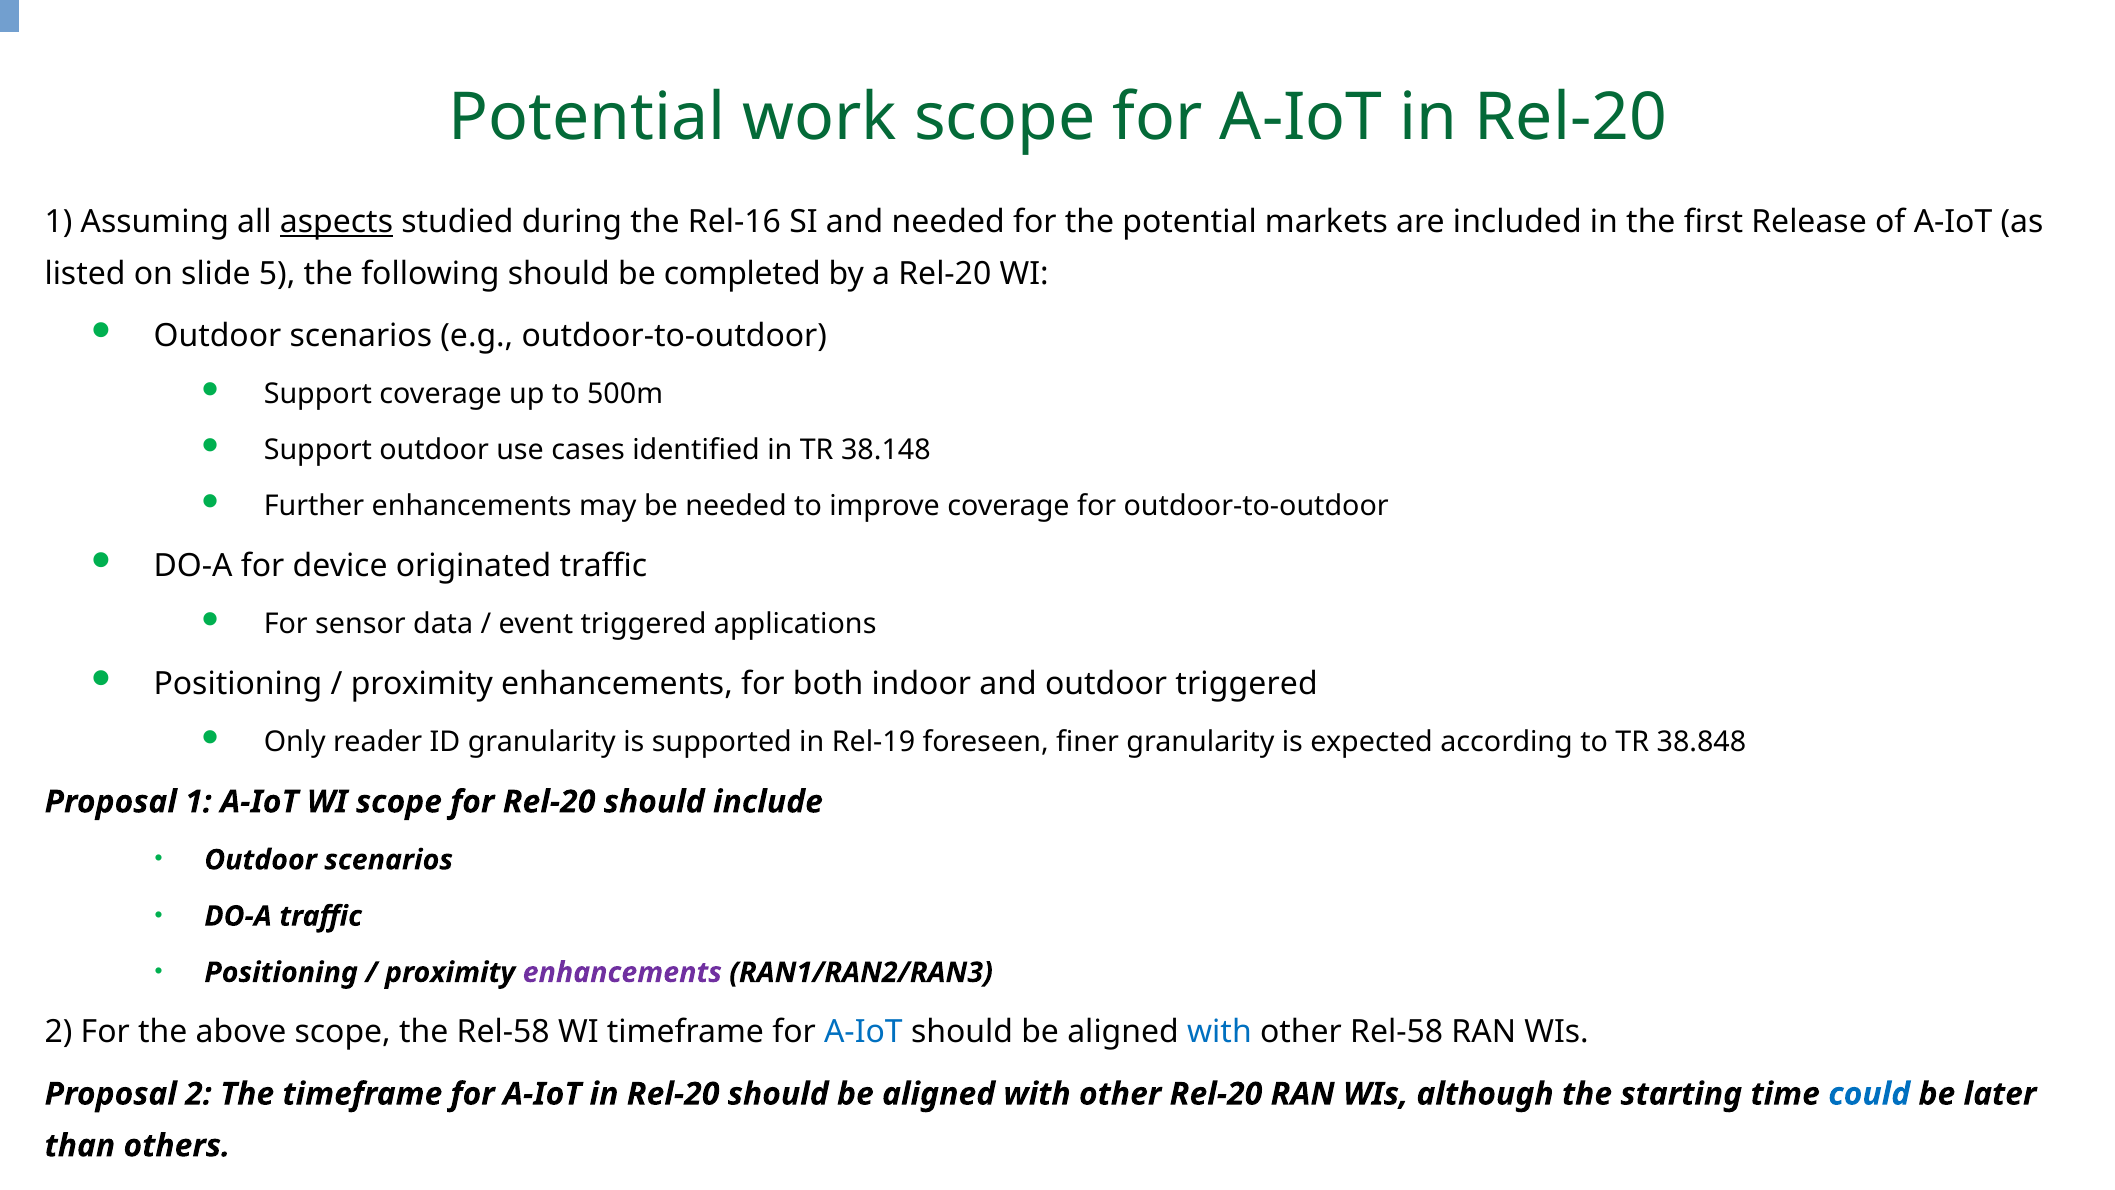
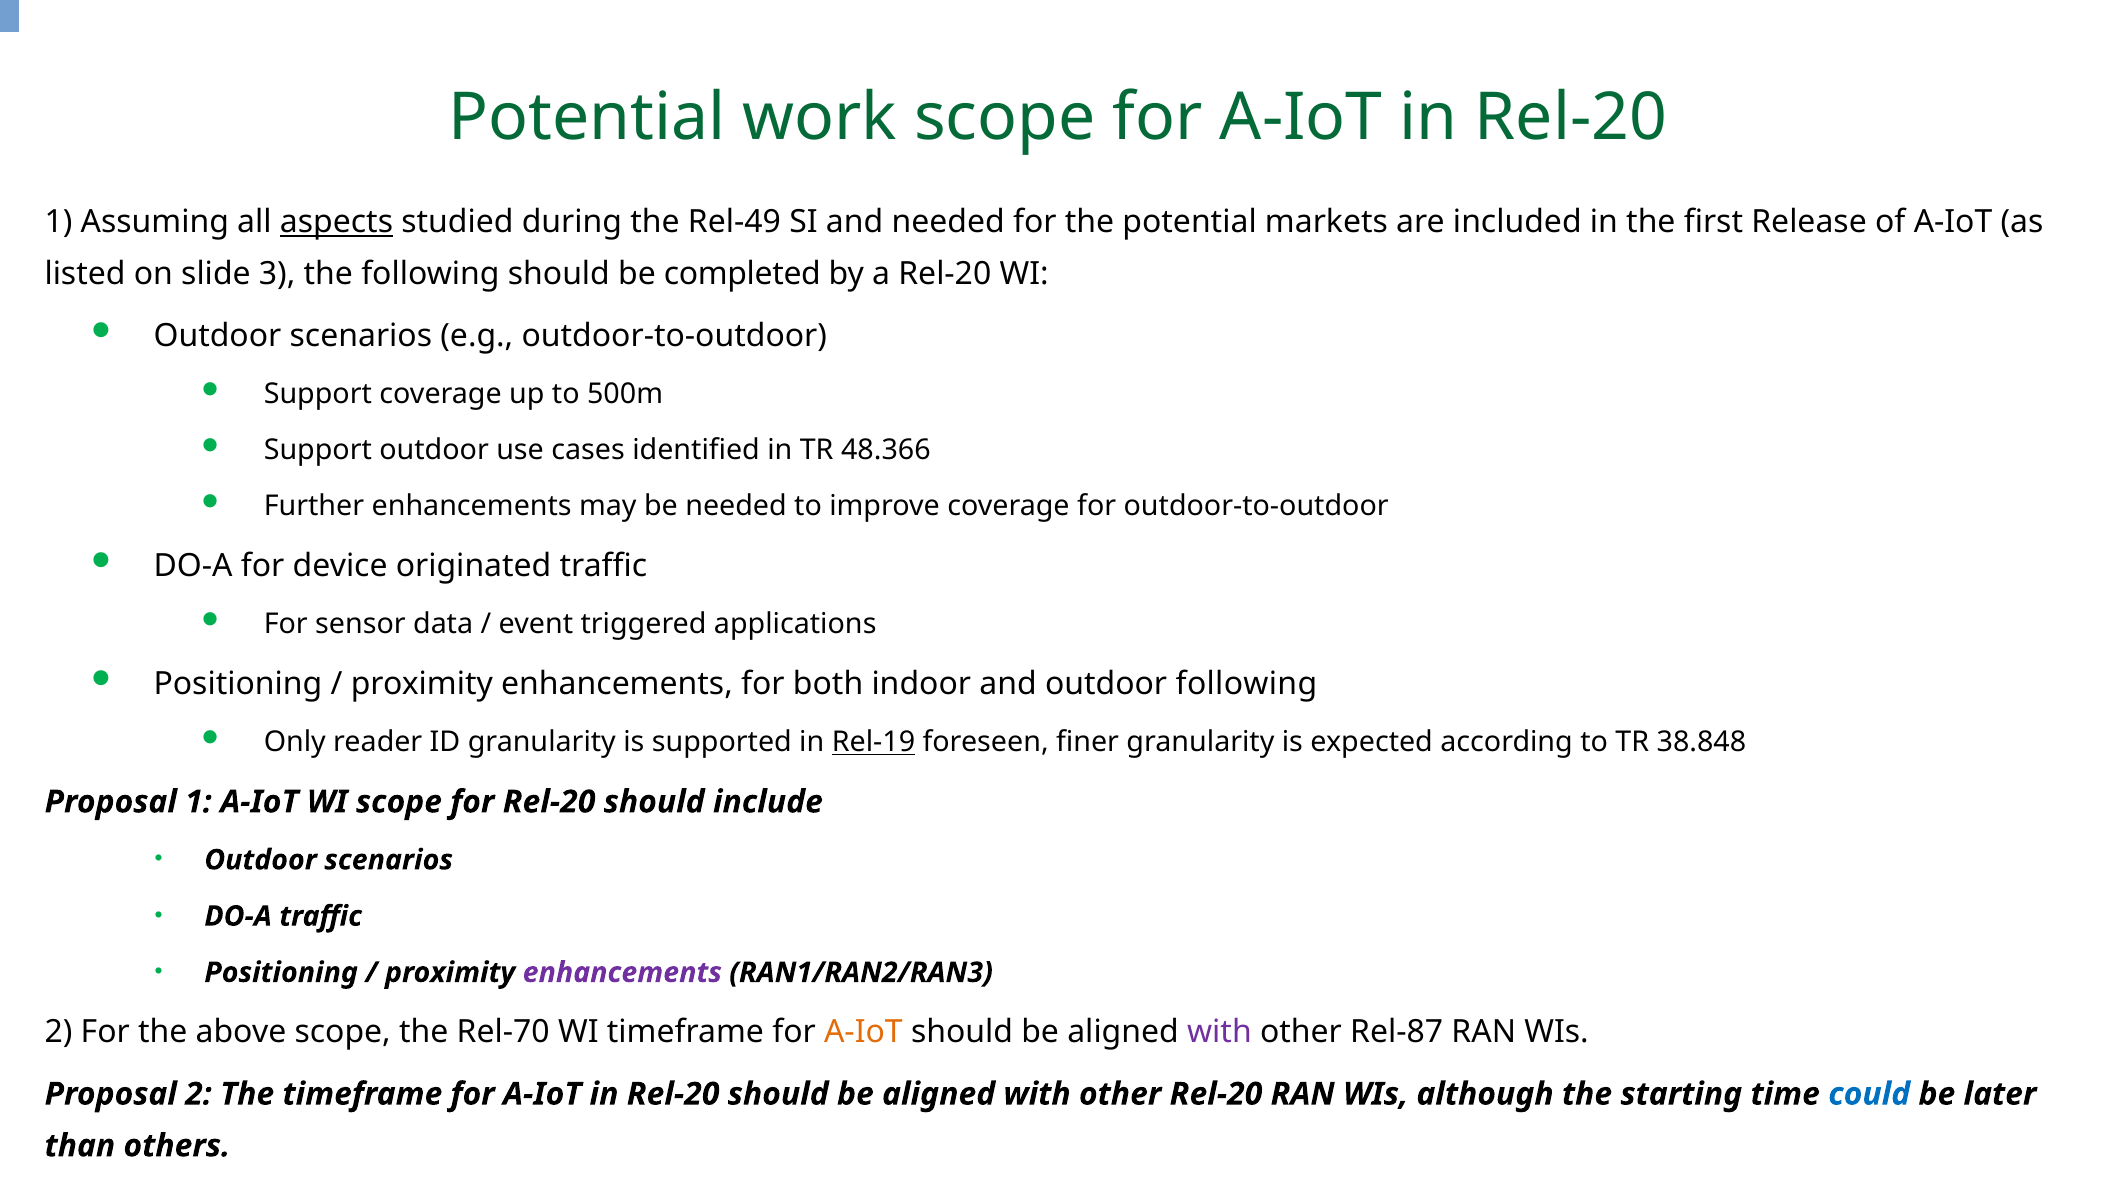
Rel-16: Rel-16 -> Rel-49
5: 5 -> 3
38.148: 38.148 -> 48.366
outdoor triggered: triggered -> following
Rel-19 underline: none -> present
the Rel-58: Rel-58 -> Rel-70
A-IoT at (863, 1032) colour: blue -> orange
with at (1219, 1032) colour: blue -> purple
other Rel-58: Rel-58 -> Rel-87
